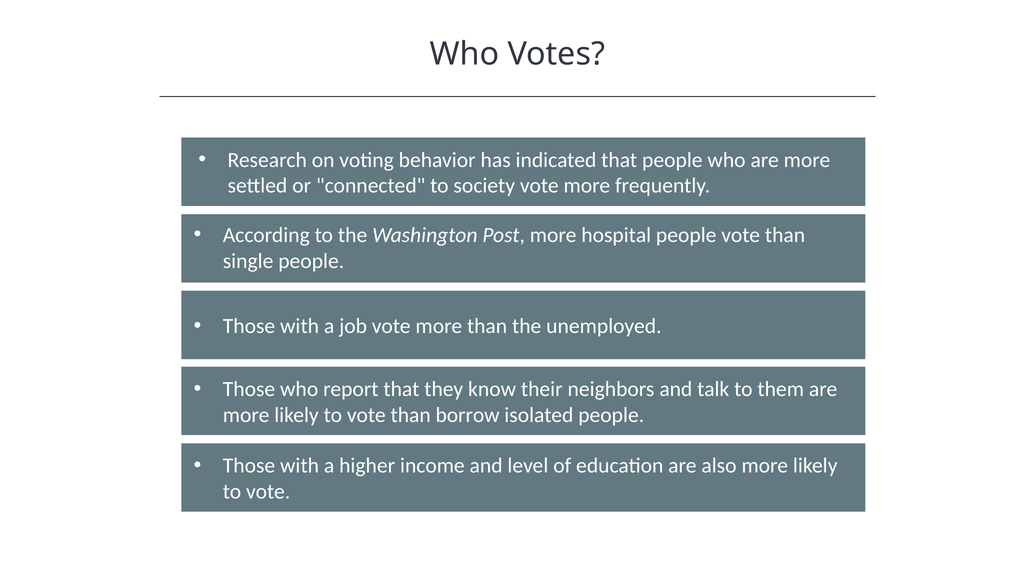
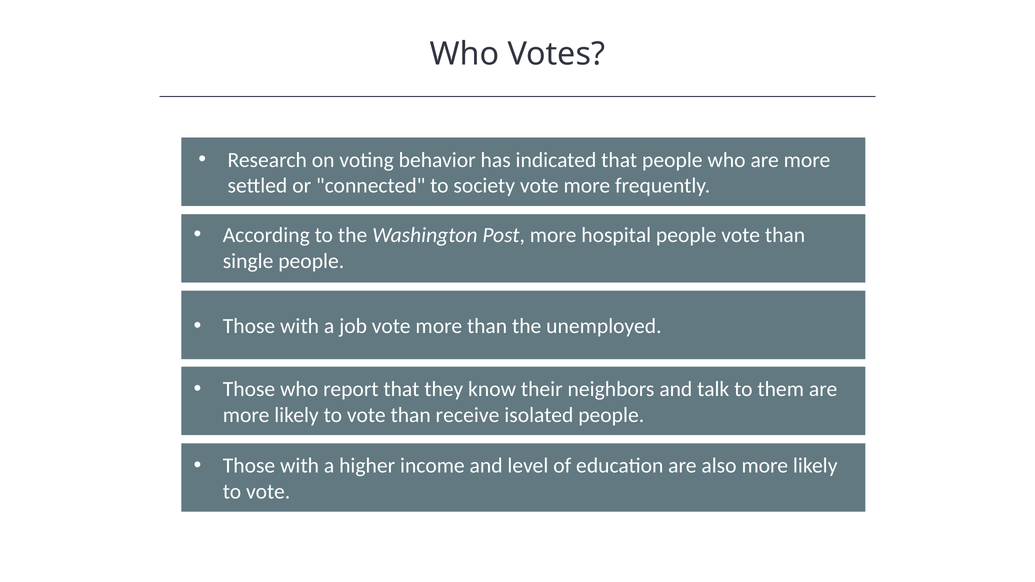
borrow: borrow -> receive
